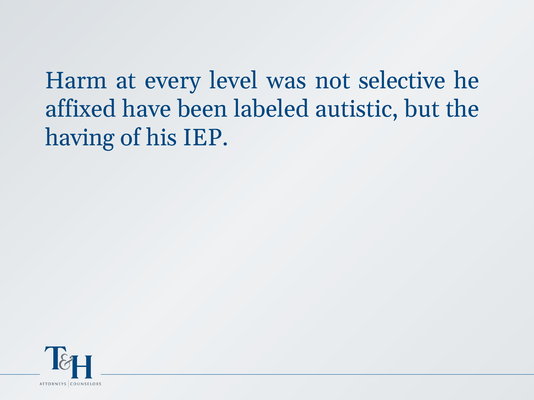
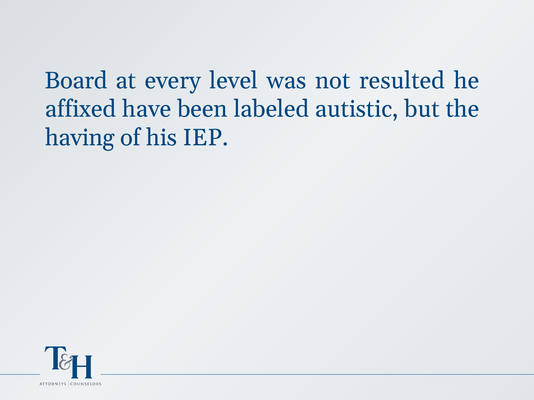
Harm: Harm -> Board
selective: selective -> resulted
